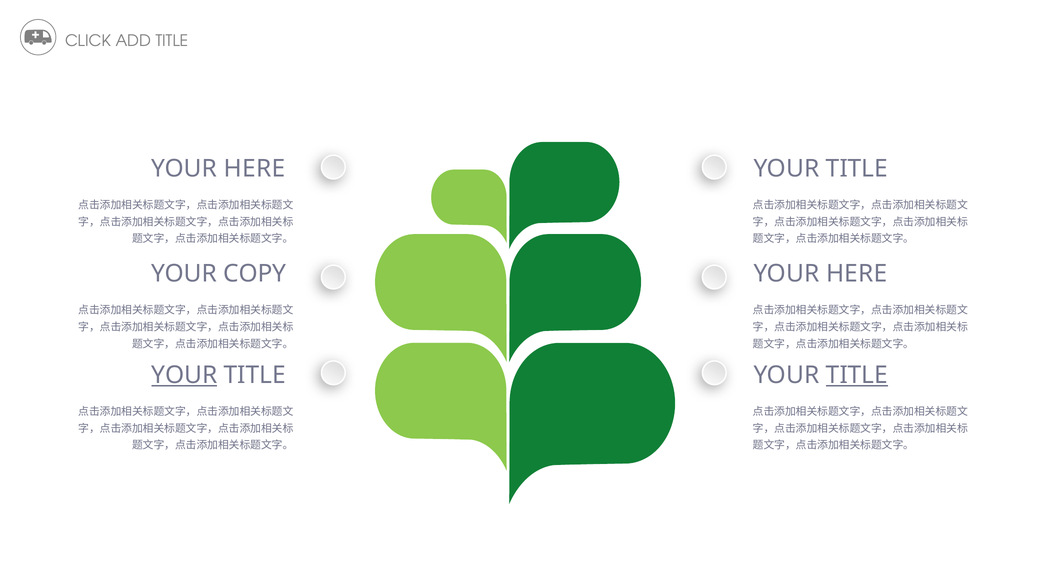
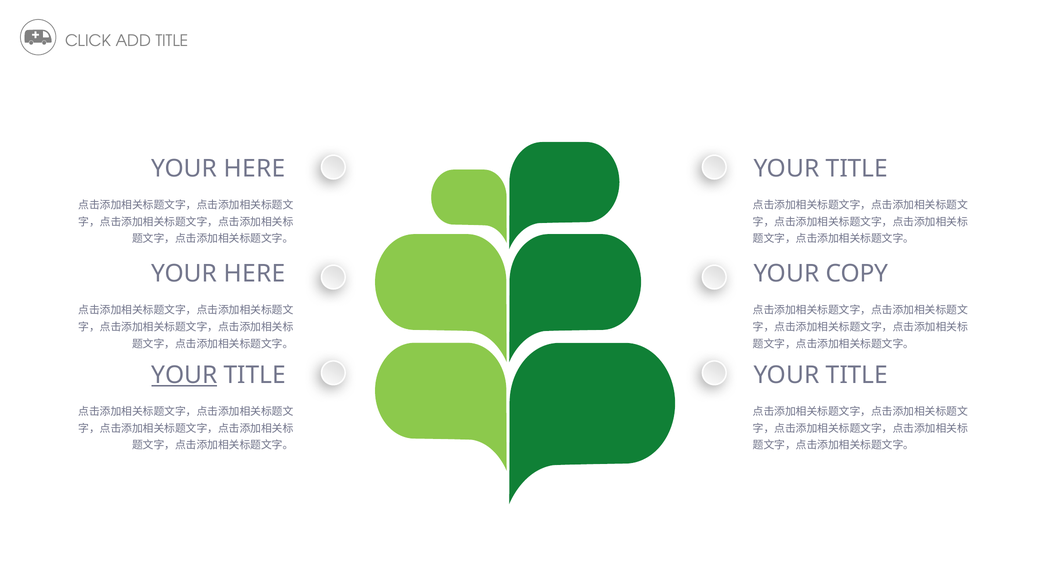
COPY at (255, 274): COPY -> HERE
HERE at (857, 274): HERE -> COPY
TITLE at (857, 375) underline: present -> none
